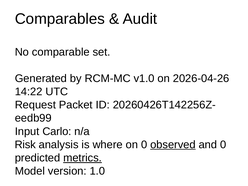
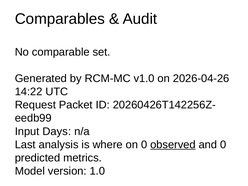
Carlo: Carlo -> Days
Risk: Risk -> Last
metrics underline: present -> none
